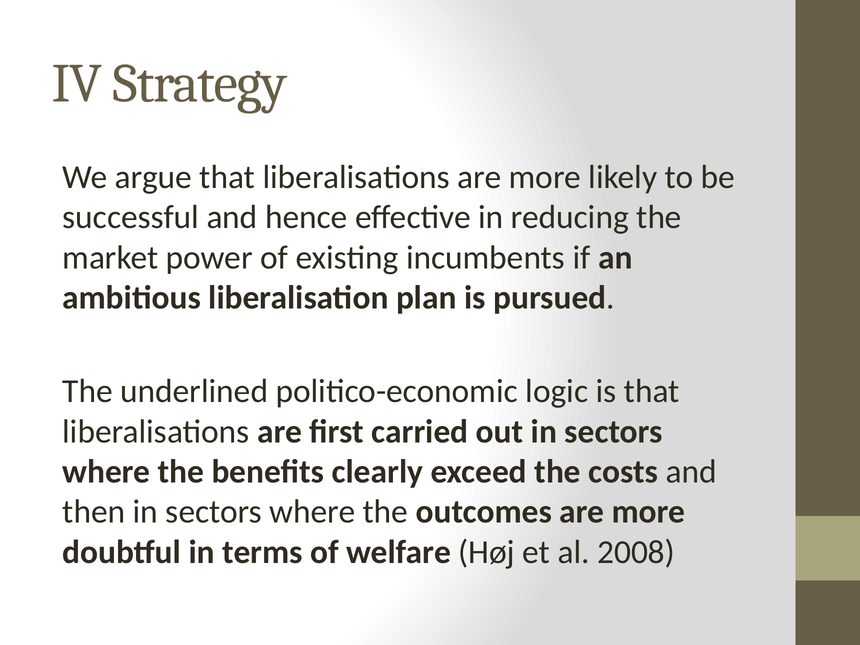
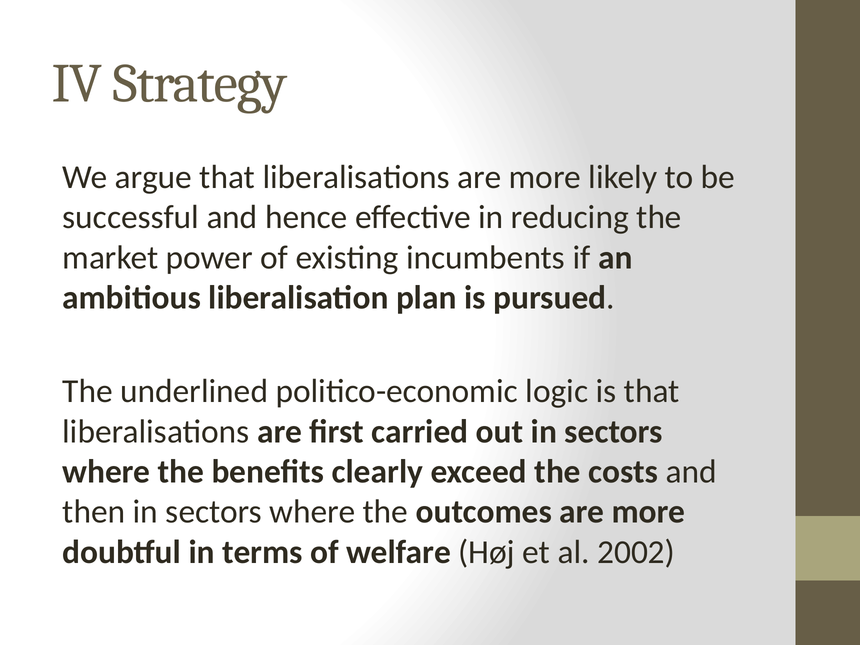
2008: 2008 -> 2002
